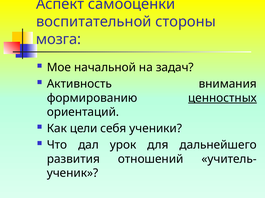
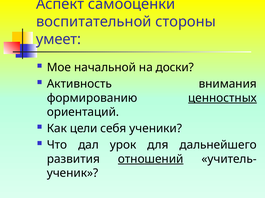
мозга: мозга -> умеет
задач: задач -> доски
отношений underline: none -> present
